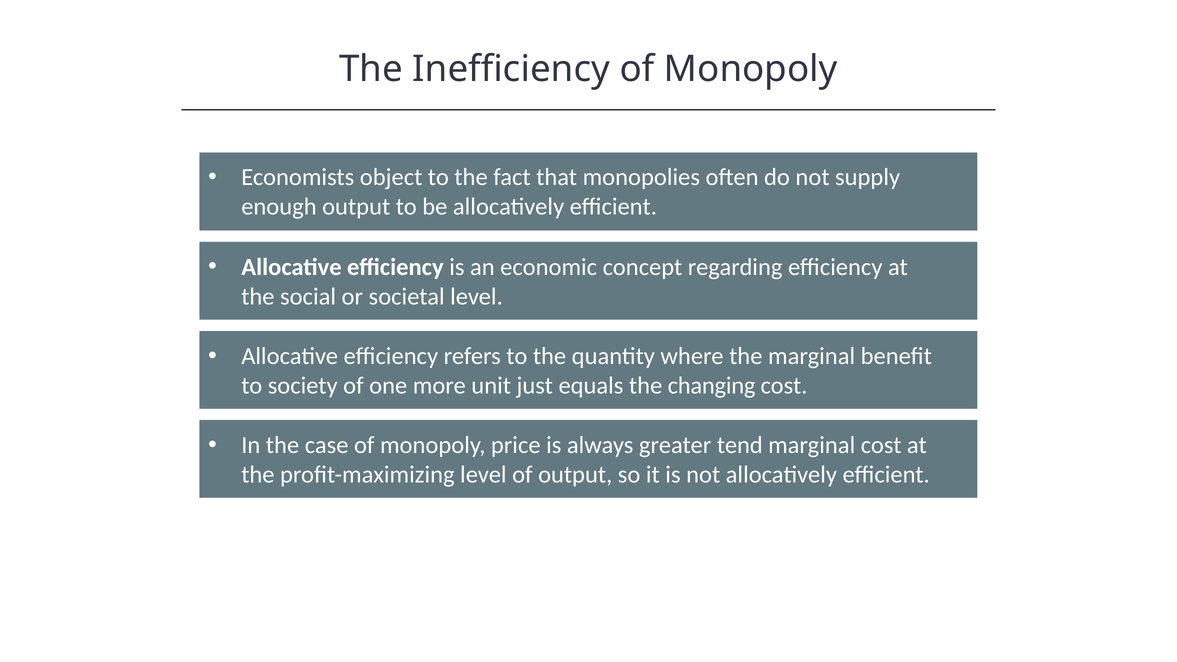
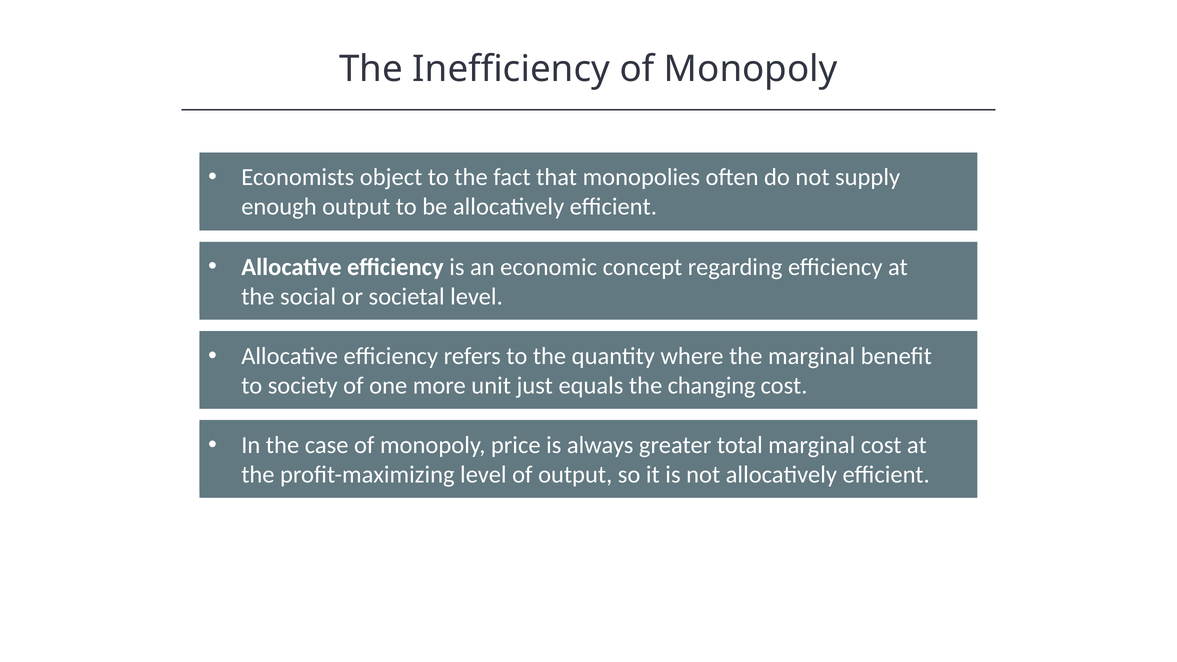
tend: tend -> total
